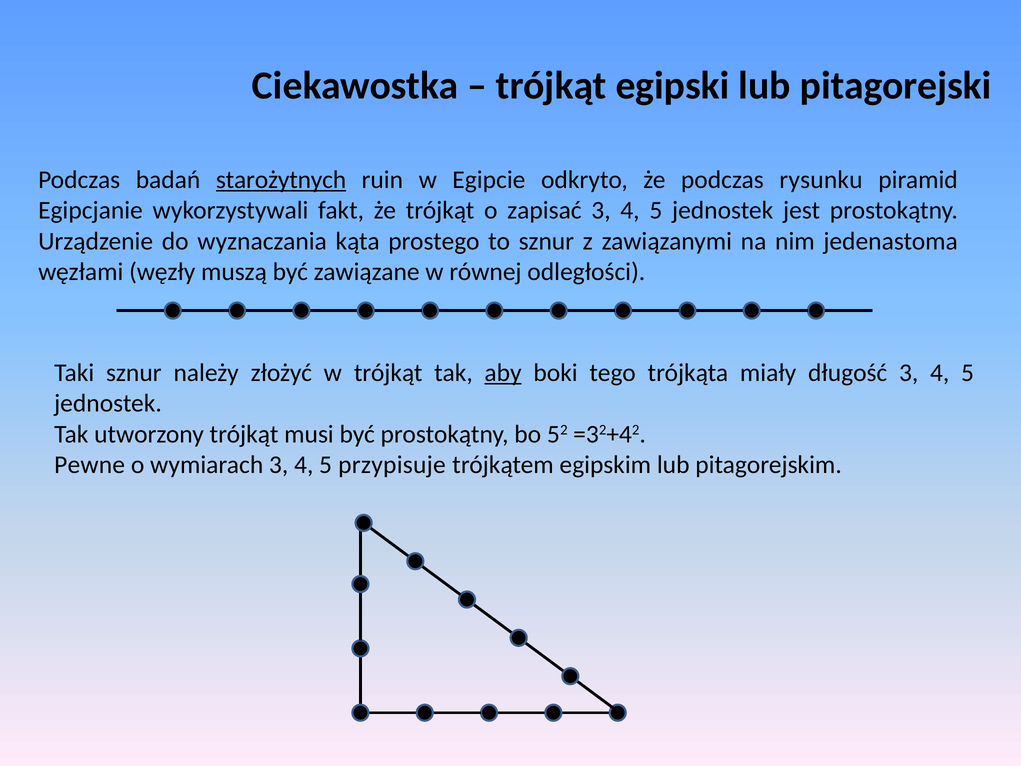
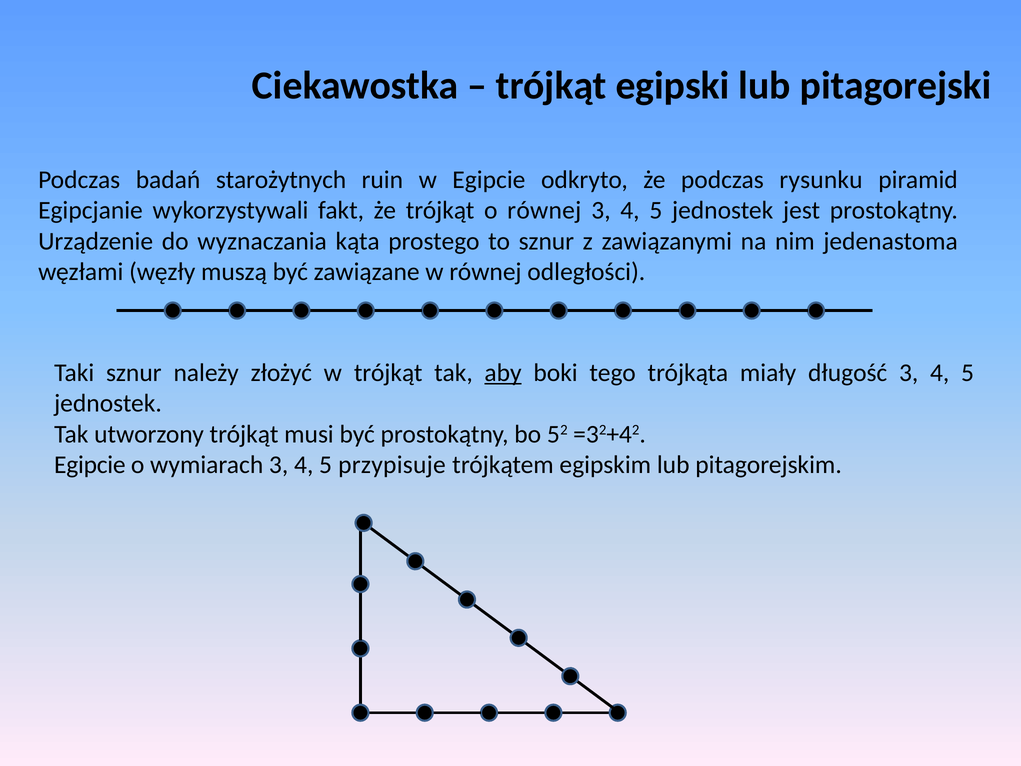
starożytnych underline: present -> none
o zapisać: zapisać -> równej
Pewne at (90, 465): Pewne -> Egipcie
